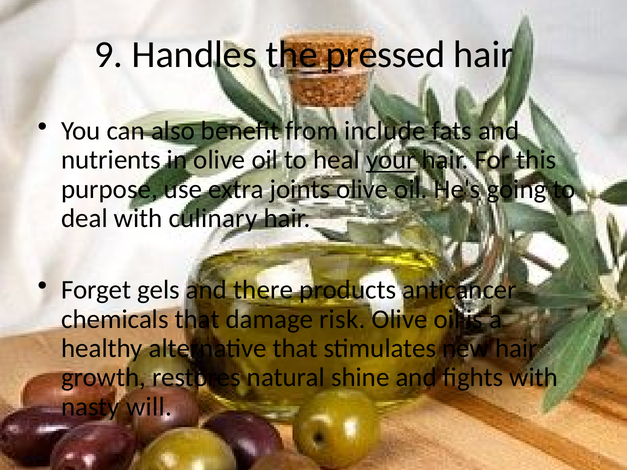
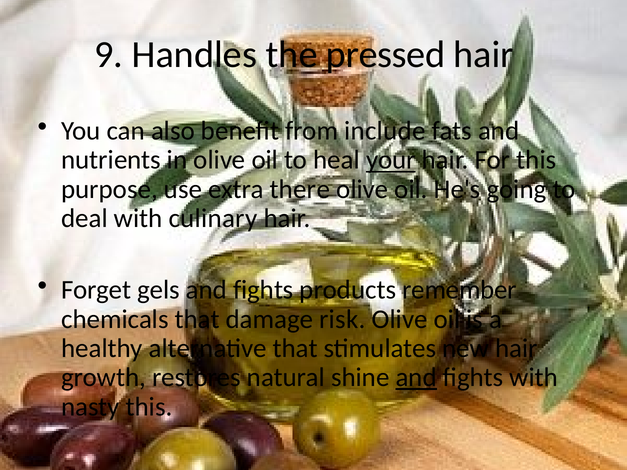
joints: joints -> there
gels and there: there -> fights
anticancer: anticancer -> remember
and at (416, 378) underline: none -> present
nasty will: will -> this
